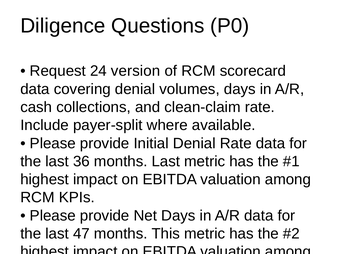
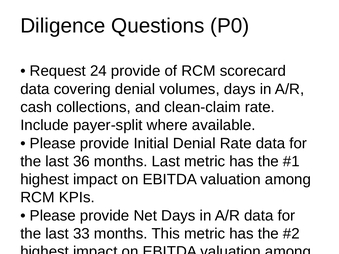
24 version: version -> provide
47: 47 -> 33
